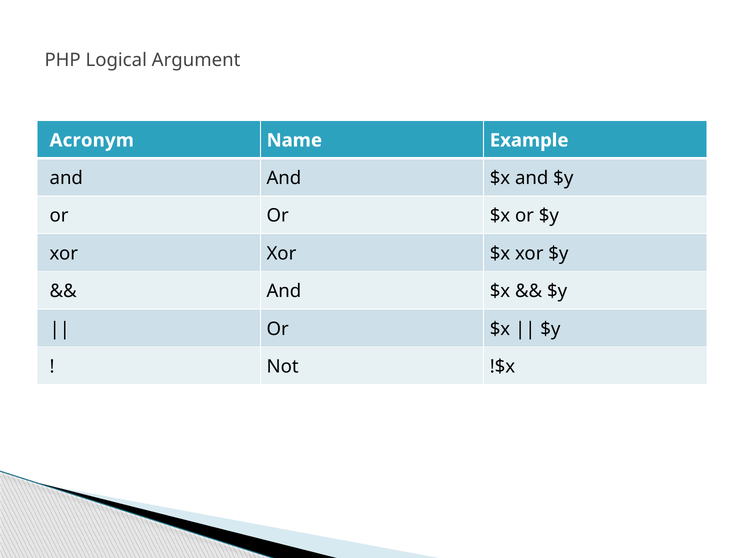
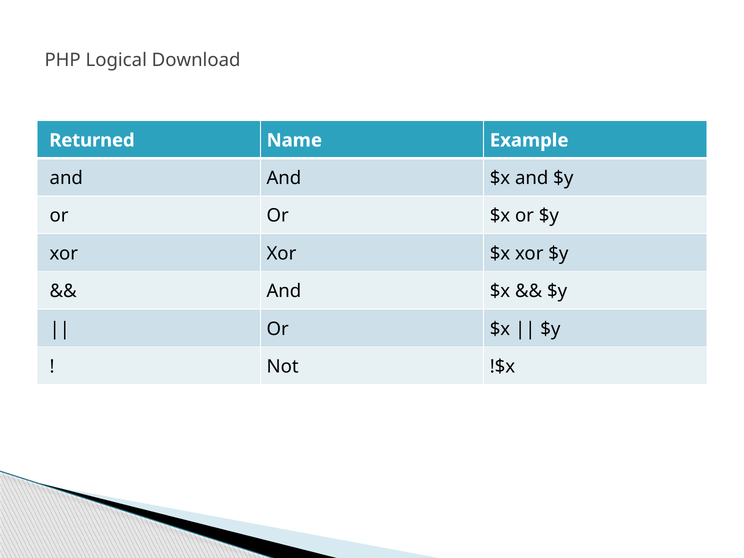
Argument: Argument -> Download
Acronym: Acronym -> Returned
